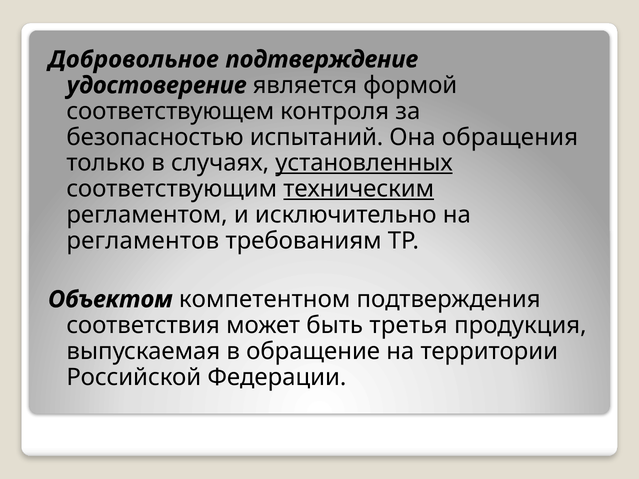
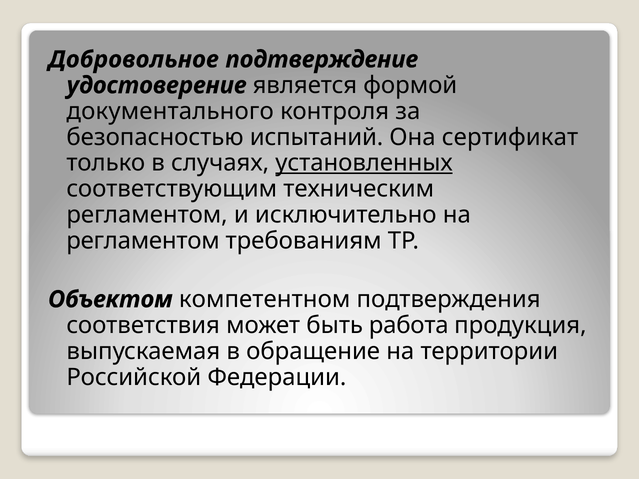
соответствующем: соответствующем -> документального
обращения: обращения -> сертификат
техническим underline: present -> none
регламентов at (143, 241): регламентов -> регламентом
третья: третья -> работа
